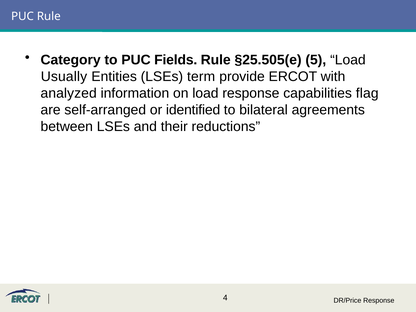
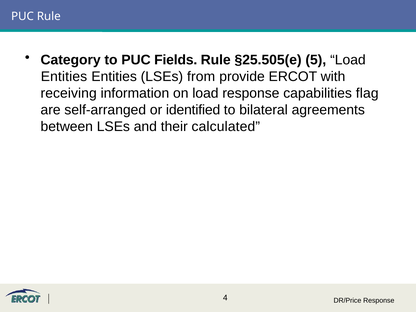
Usually at (64, 77): Usually -> Entities
term: term -> from
analyzed: analyzed -> receiving
reductions: reductions -> calculated
